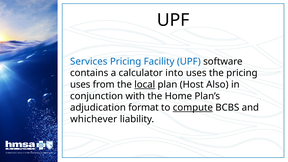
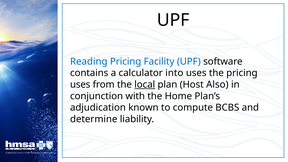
Services: Services -> Reading
format: format -> known
compute underline: present -> none
whichever: whichever -> determine
